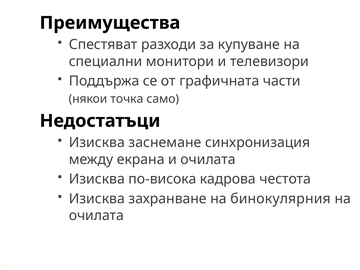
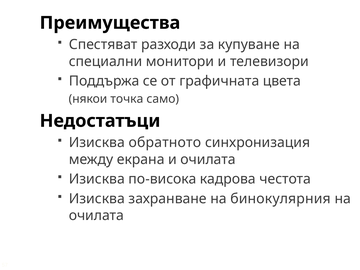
части: части -> цвета
заснемане: заснемане -> обратното
